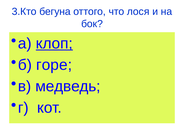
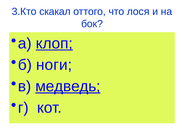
бегуна: бегуна -> скакал
горе: горе -> ноги
медведь underline: none -> present
